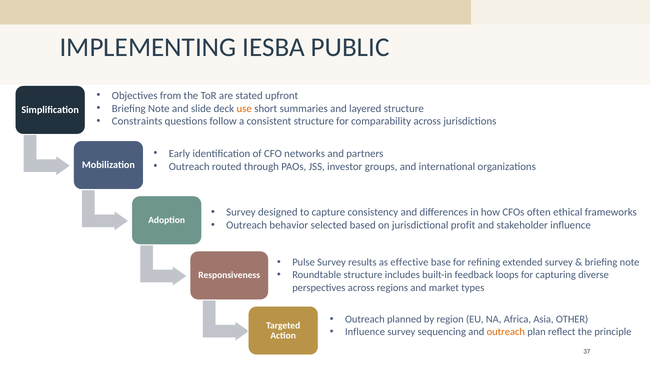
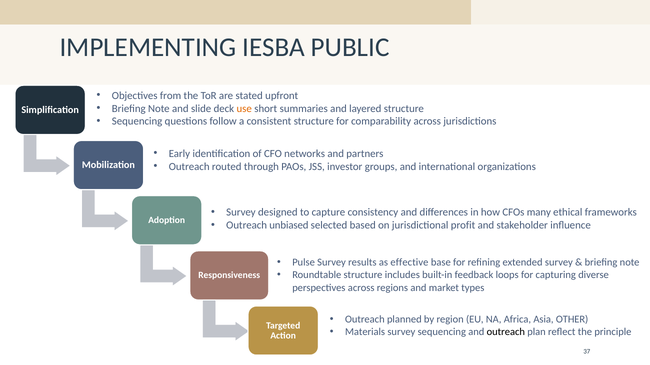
Constraints at (137, 122): Constraints -> Sequencing
often: often -> many
behavior: behavior -> unbiased
Influence at (365, 332): Influence -> Materials
outreach at (506, 332) colour: orange -> black
